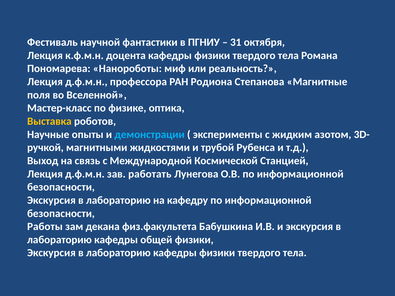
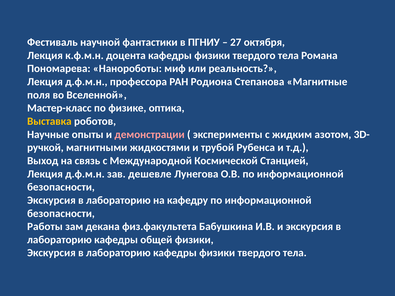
31: 31 -> 27
демонстрации colour: light blue -> pink
работать: работать -> дешевле
